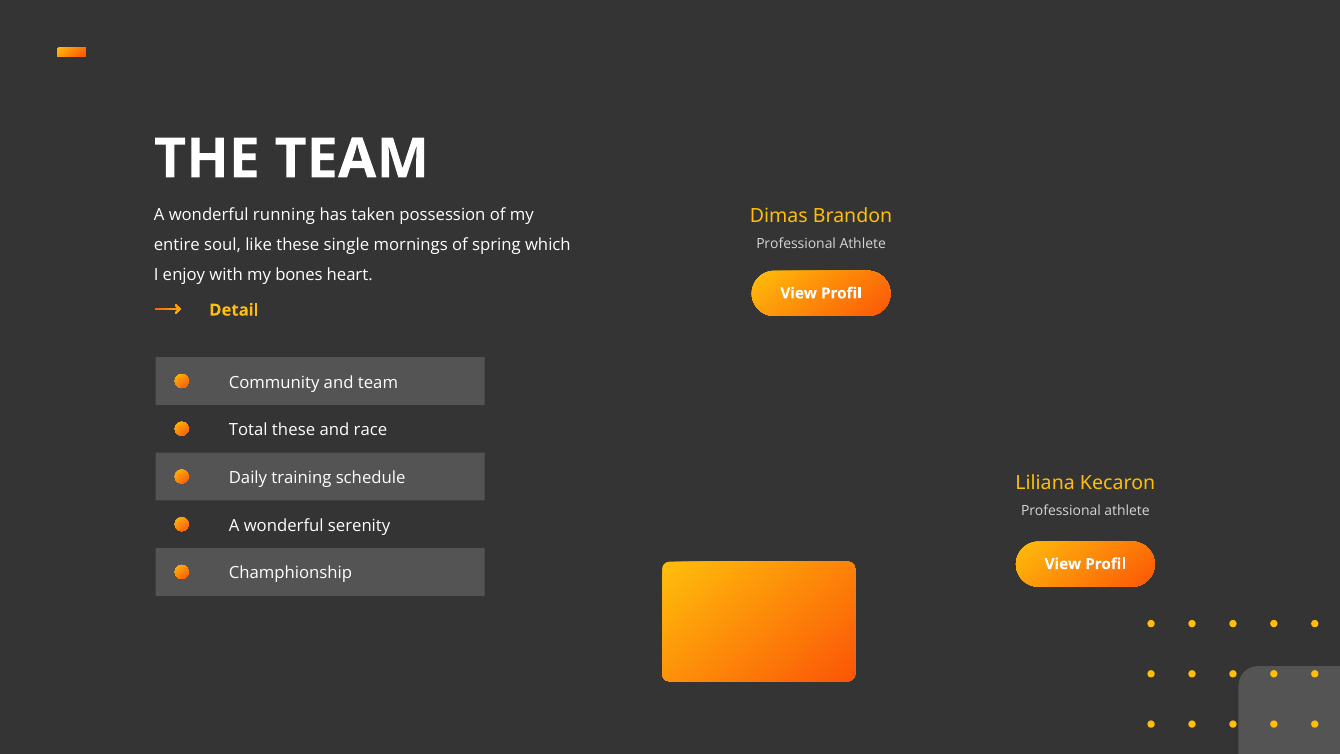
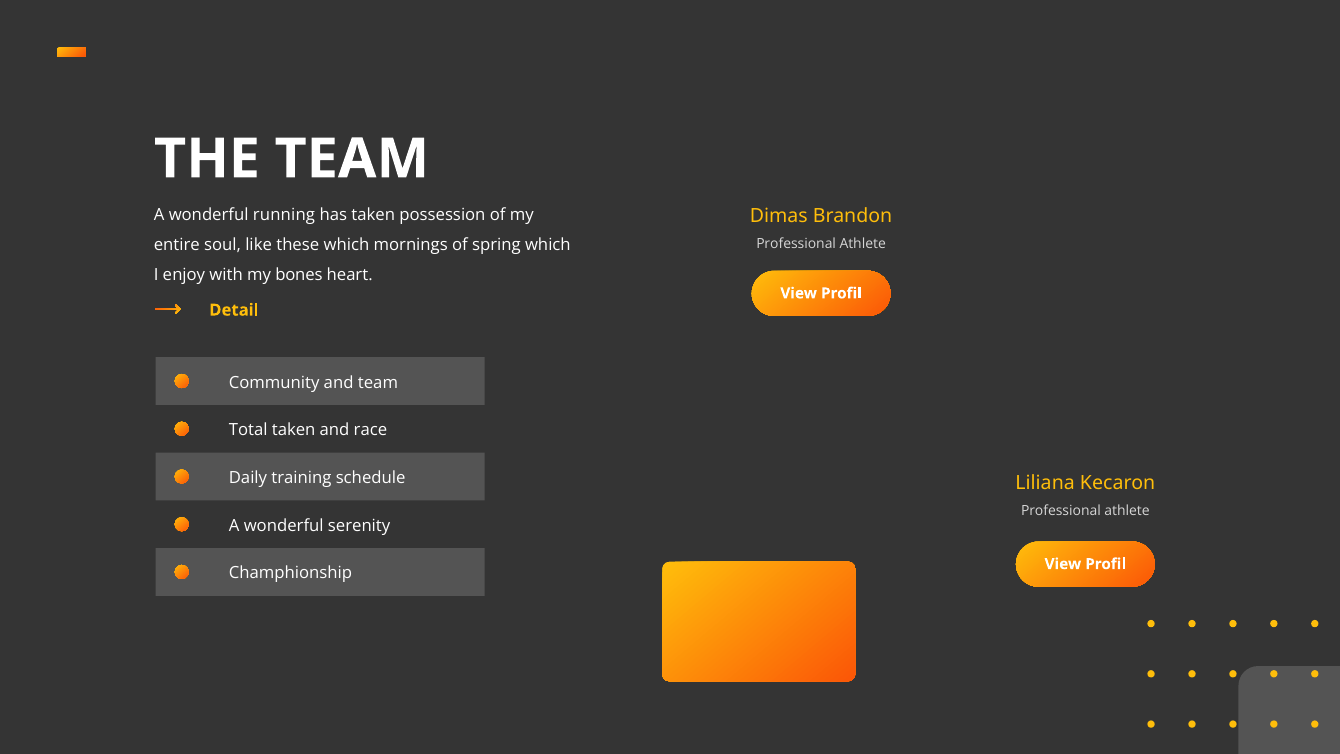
these single: single -> which
Total these: these -> taken
